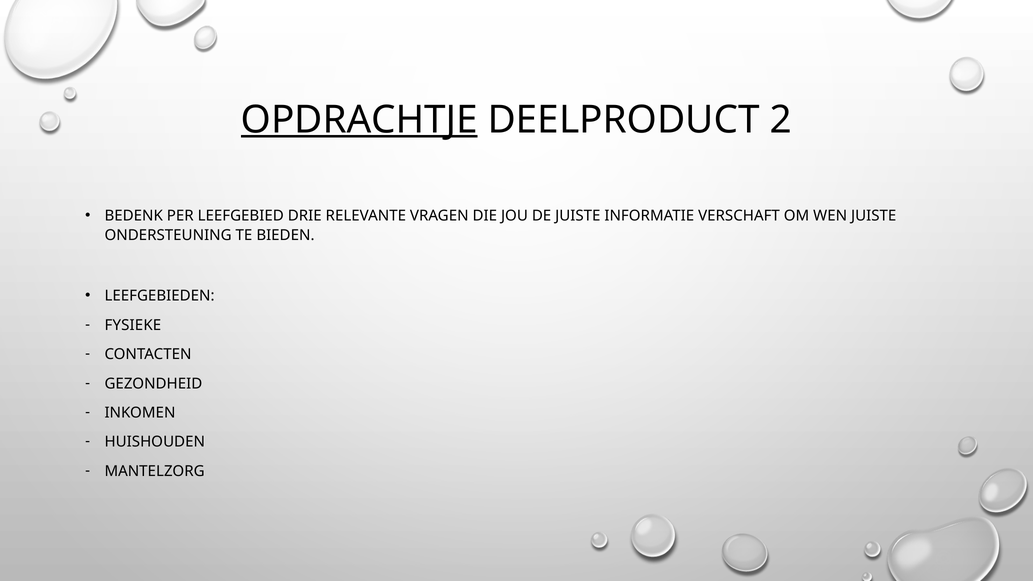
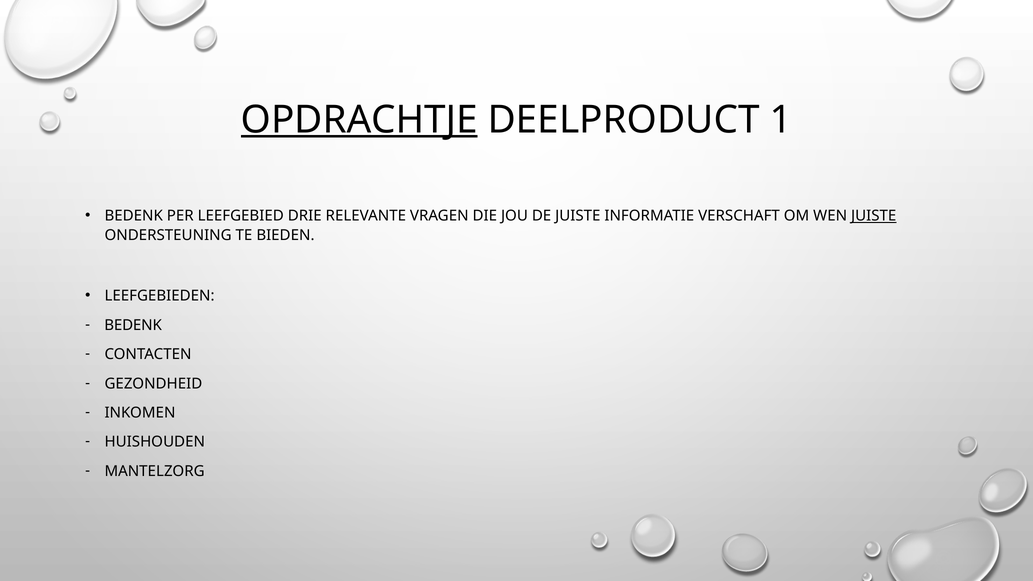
2: 2 -> 1
JUISTE at (874, 216) underline: none -> present
FYSIEKE at (133, 325): FYSIEKE -> BEDENK
